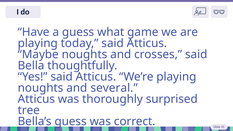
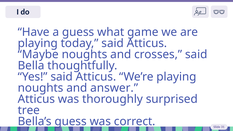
several: several -> answer
